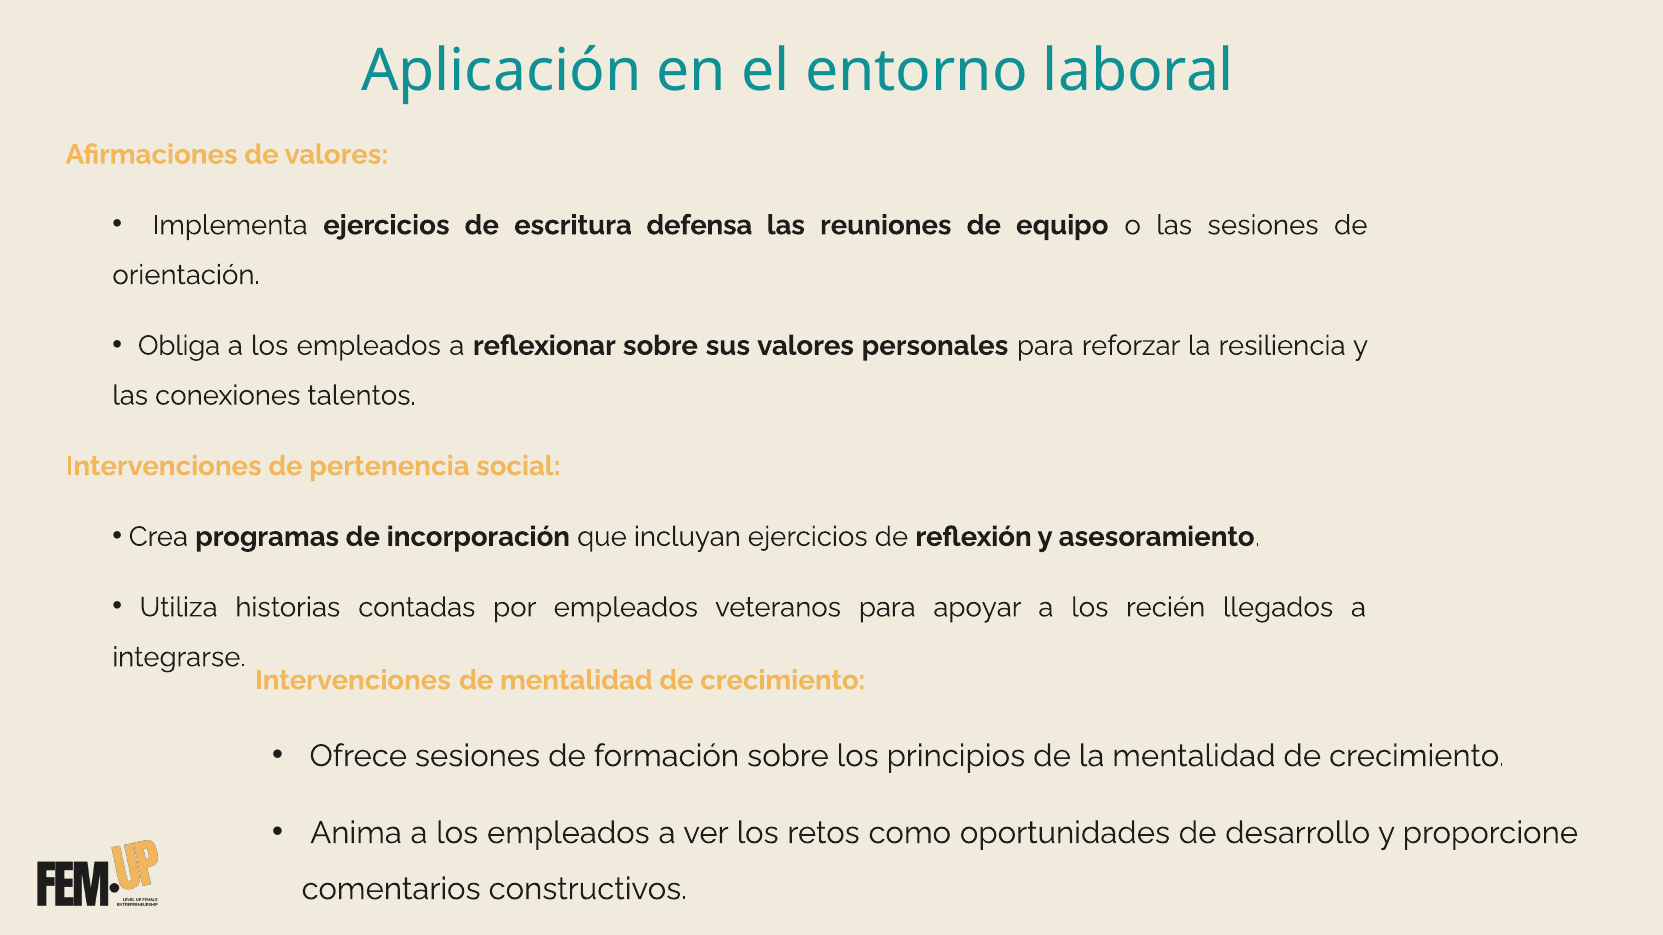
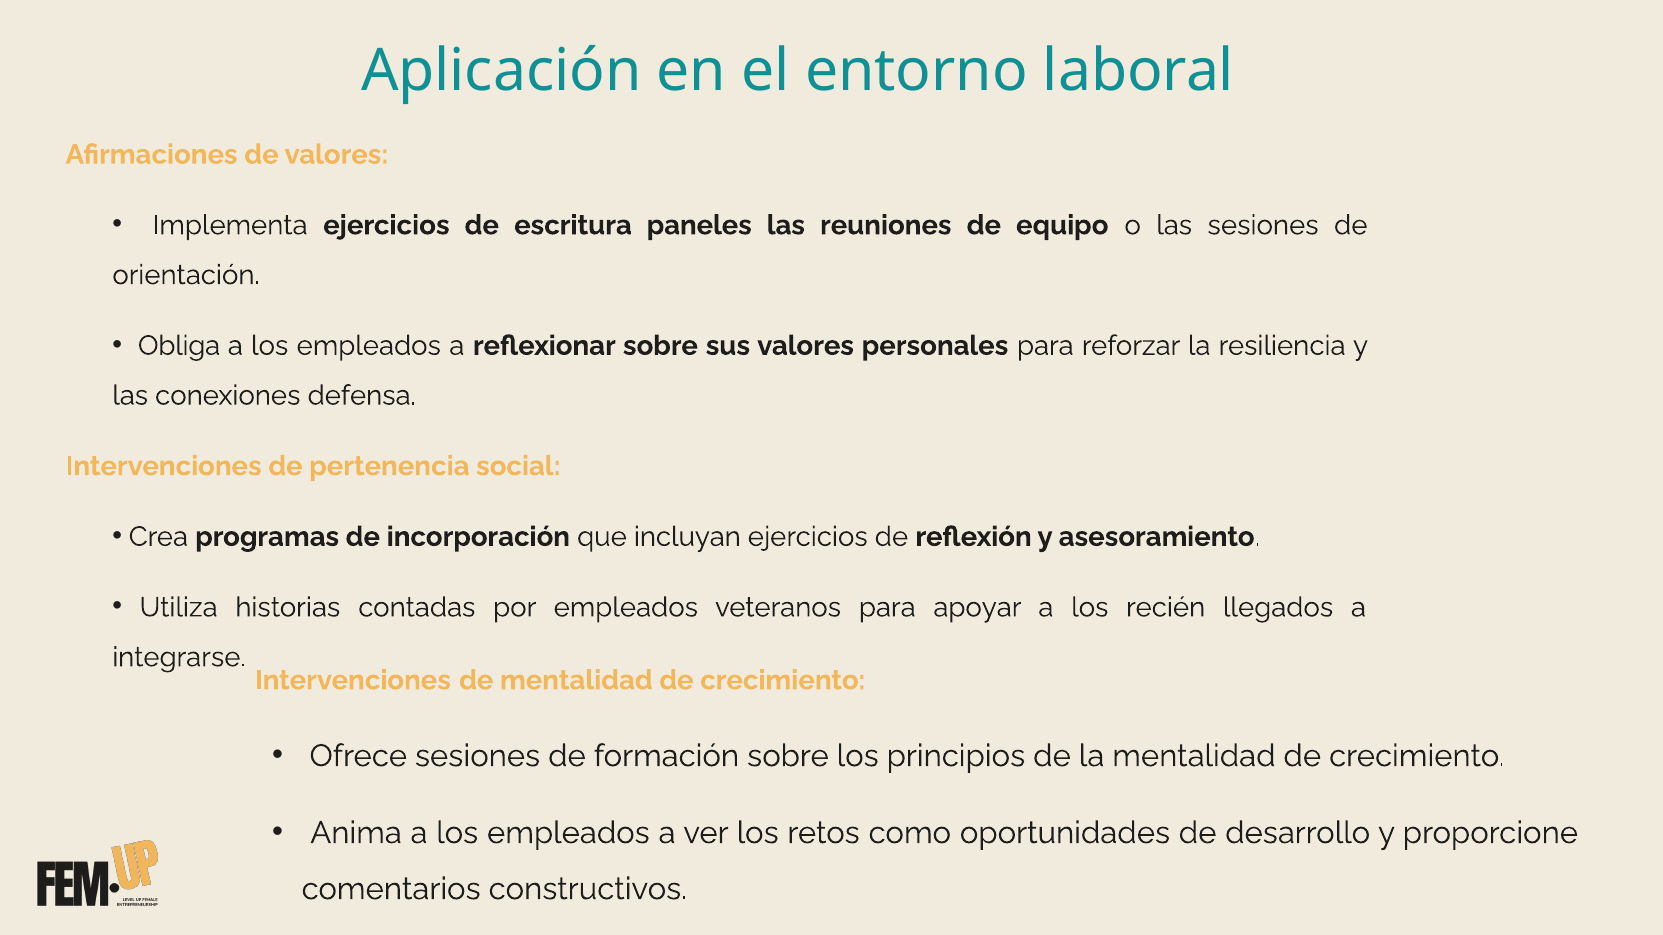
defensa: defensa -> paneles
talentos: talentos -> defensa
